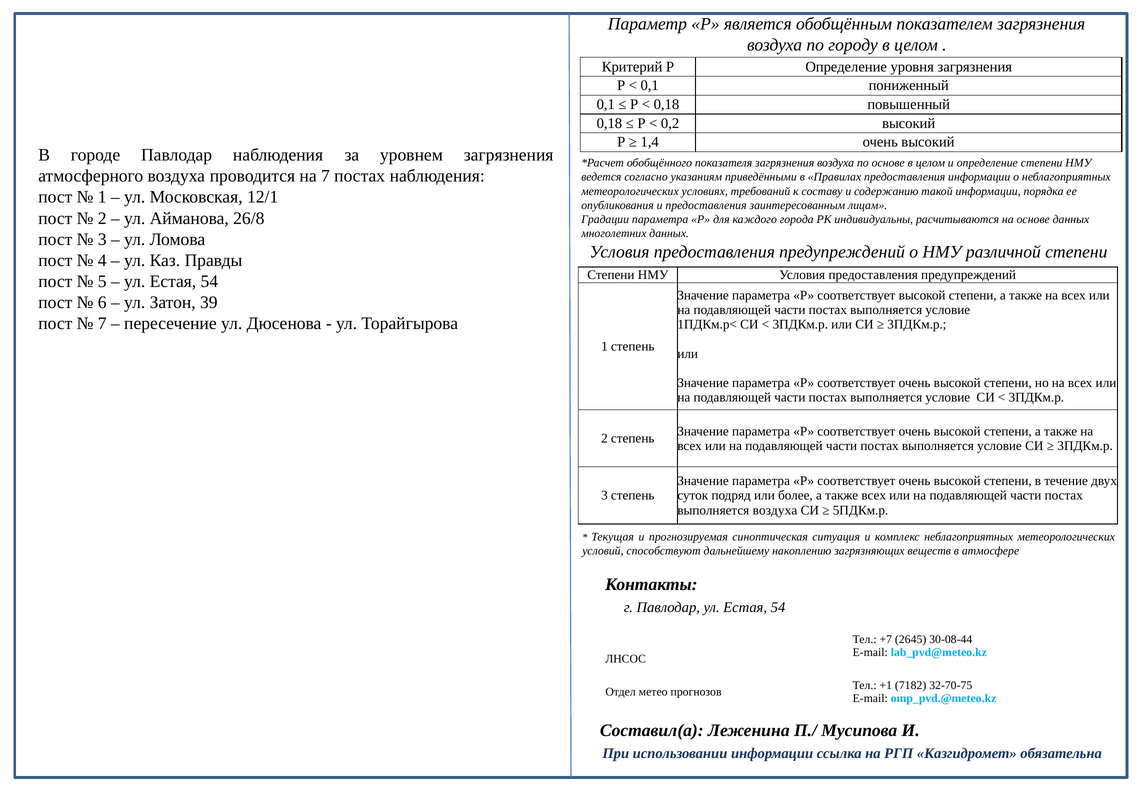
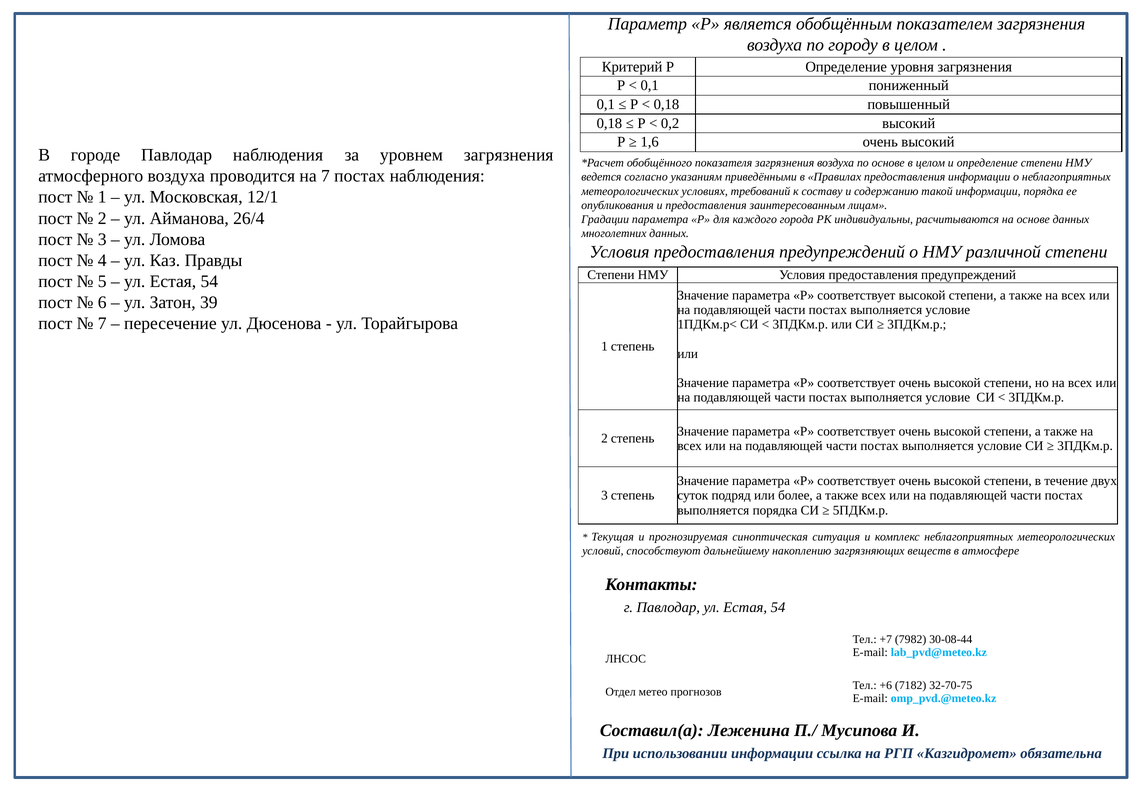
1,4: 1,4 -> 1,6
26/8: 26/8 -> 26/4
выполняется воздуха: воздуха -> порядка
2645: 2645 -> 7982
+1: +1 -> +6
